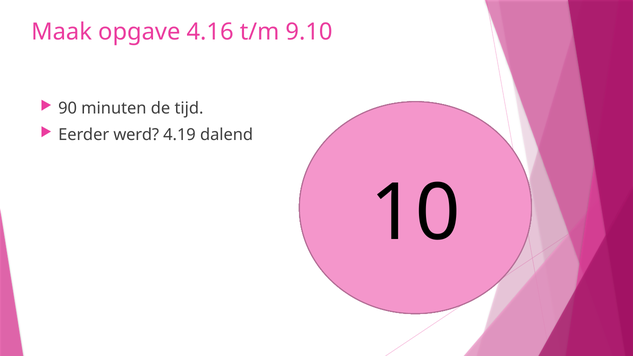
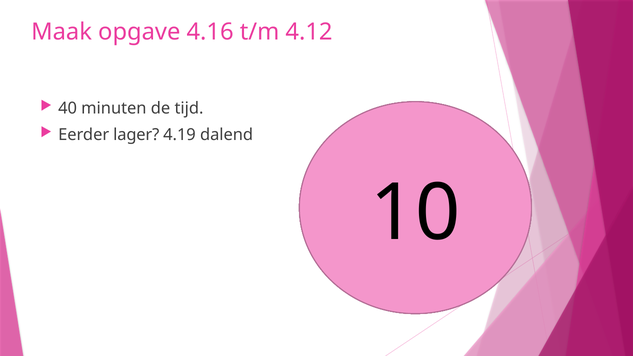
9.10: 9.10 -> 4.12
90: 90 -> 40
werd: werd -> lager
